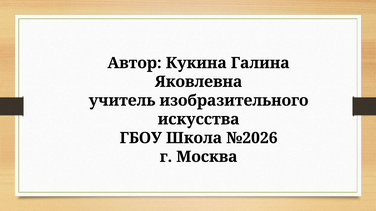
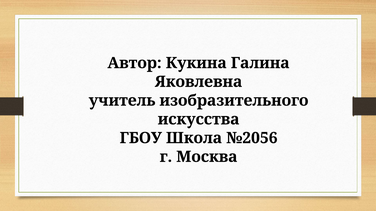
№2026: №2026 -> №2056
